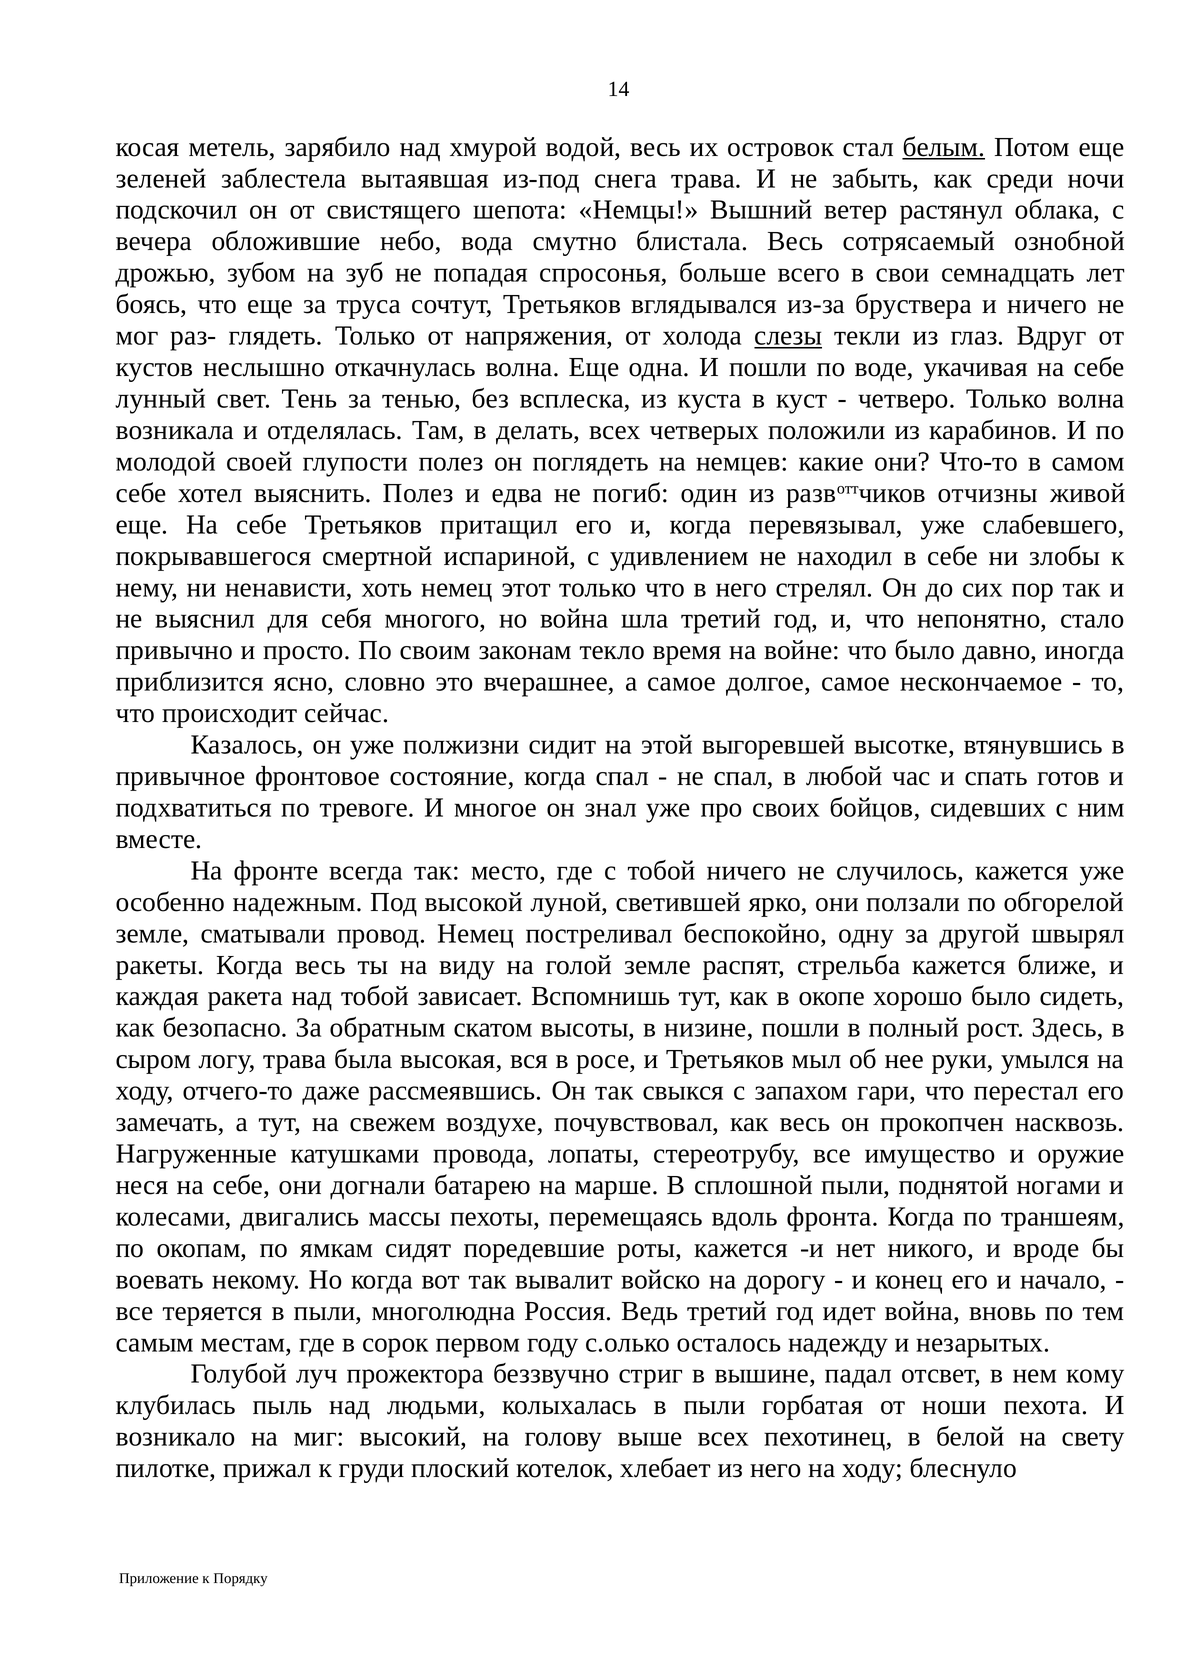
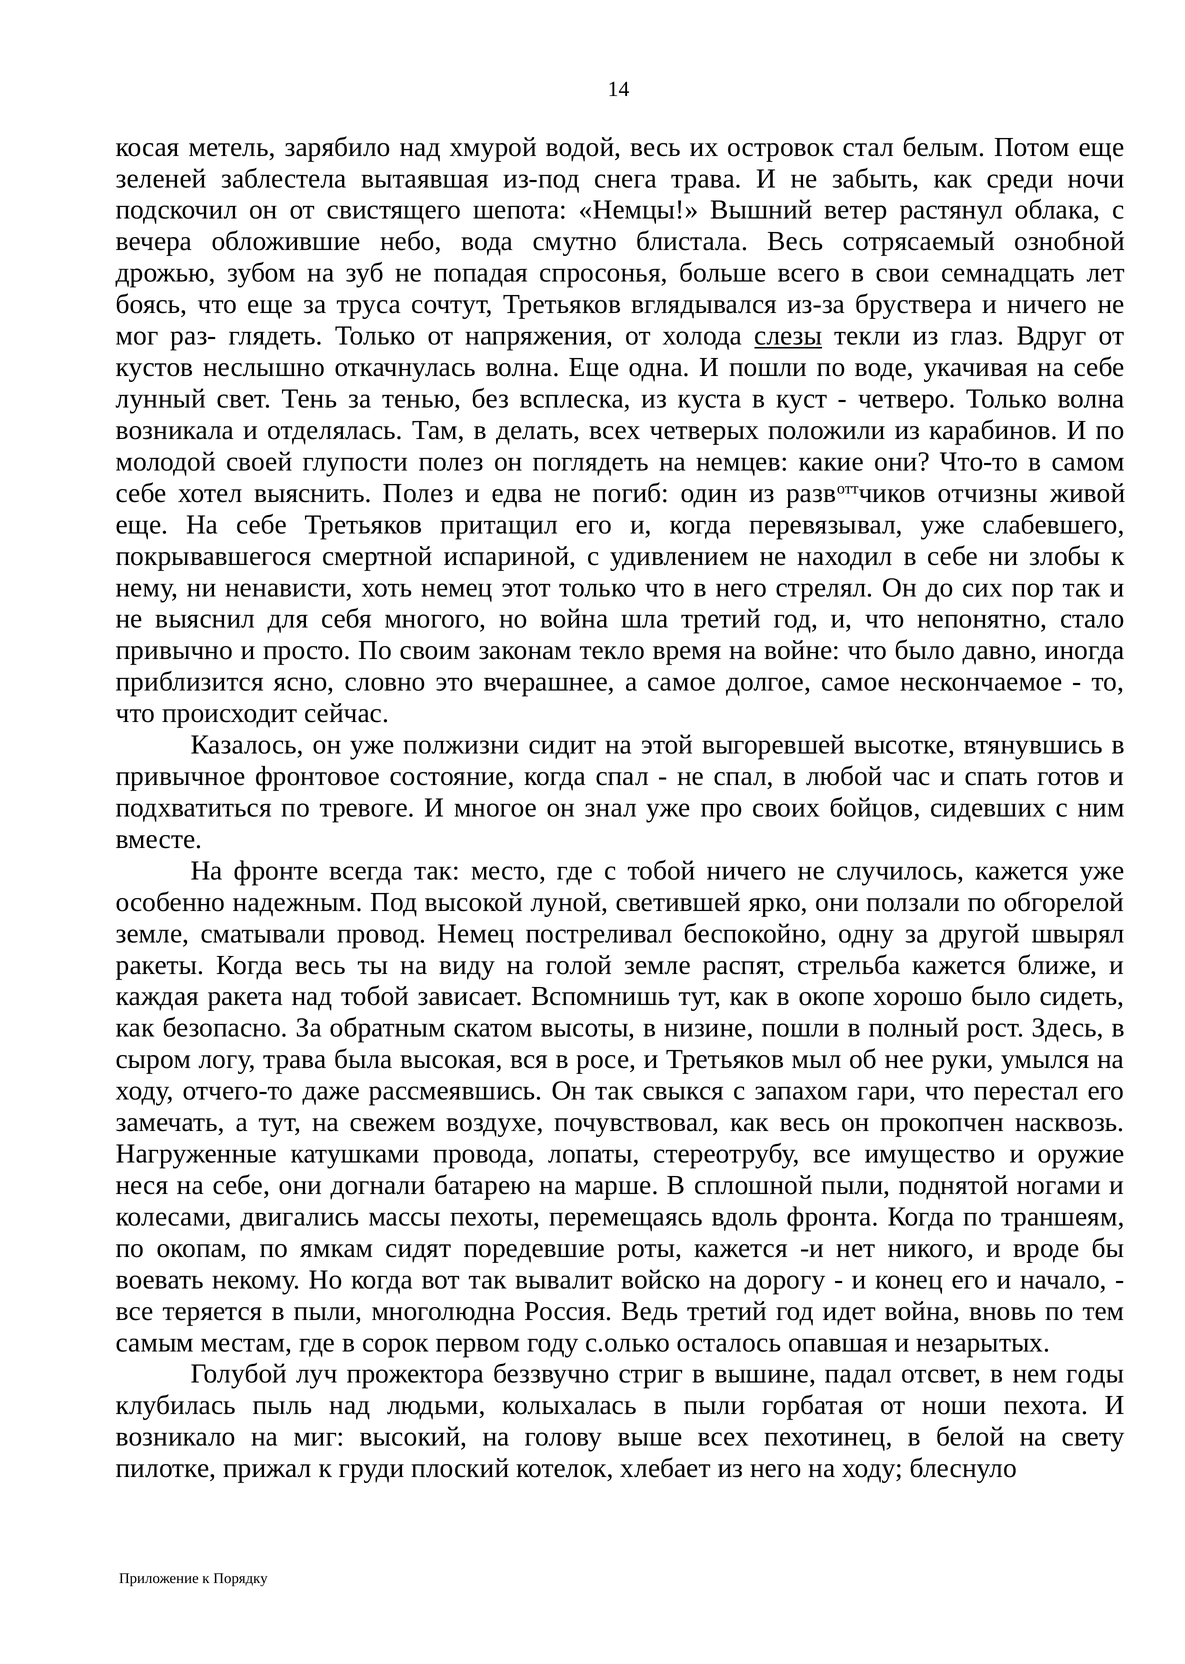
белым underline: present -> none
надежду: надежду -> опавшая
кому: кому -> годы
